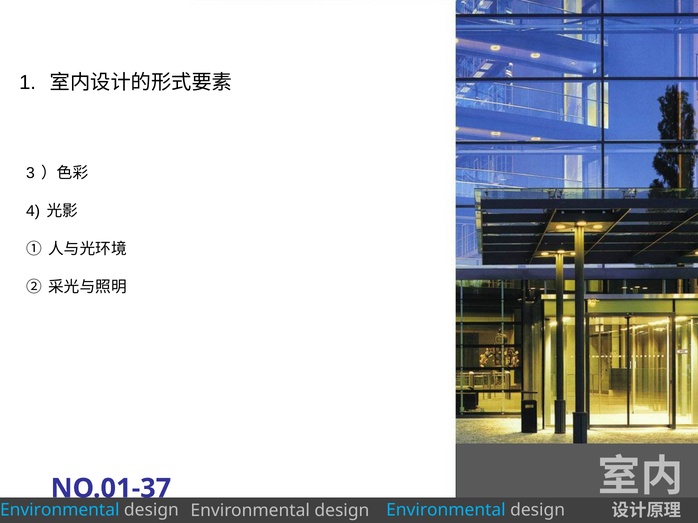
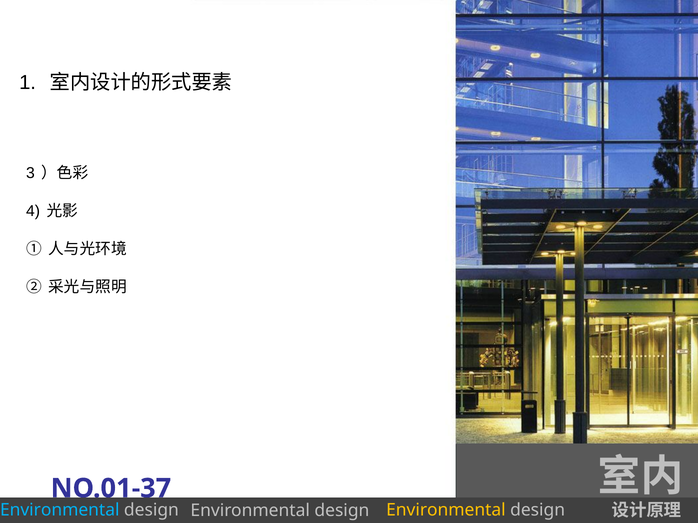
Environmental at (446, 510) colour: light blue -> yellow
